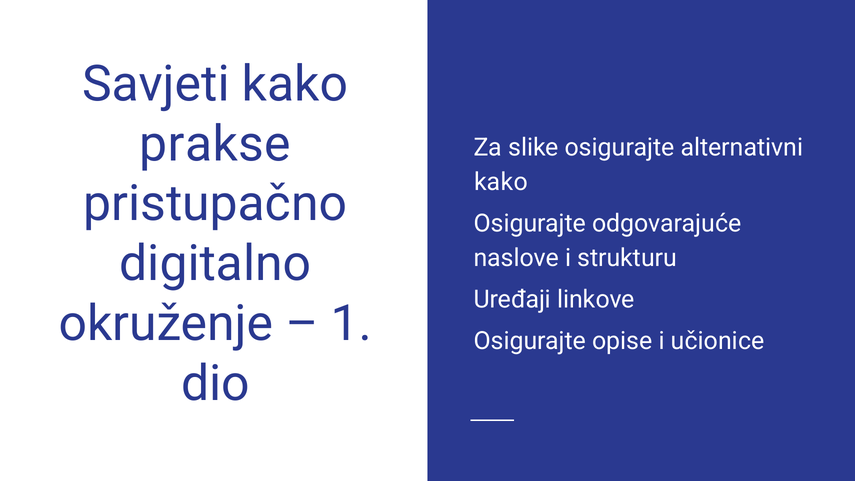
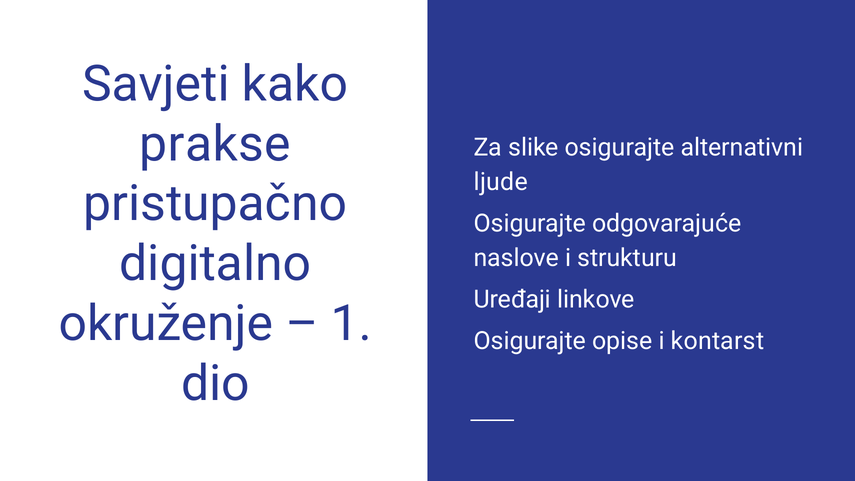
kako at (501, 182): kako -> ljude
učionice: učionice -> kontarst
